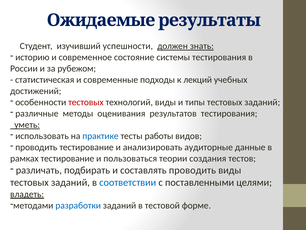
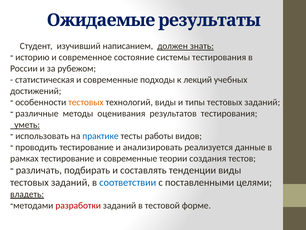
успешности: успешности -> написанием
тестовых at (86, 102) colour: red -> orange
аудиторные: аудиторные -> реализуется
пользоваться at (130, 158): пользоваться -> современные
составлять проводить: проводить -> тенденции
разработки colour: blue -> red
